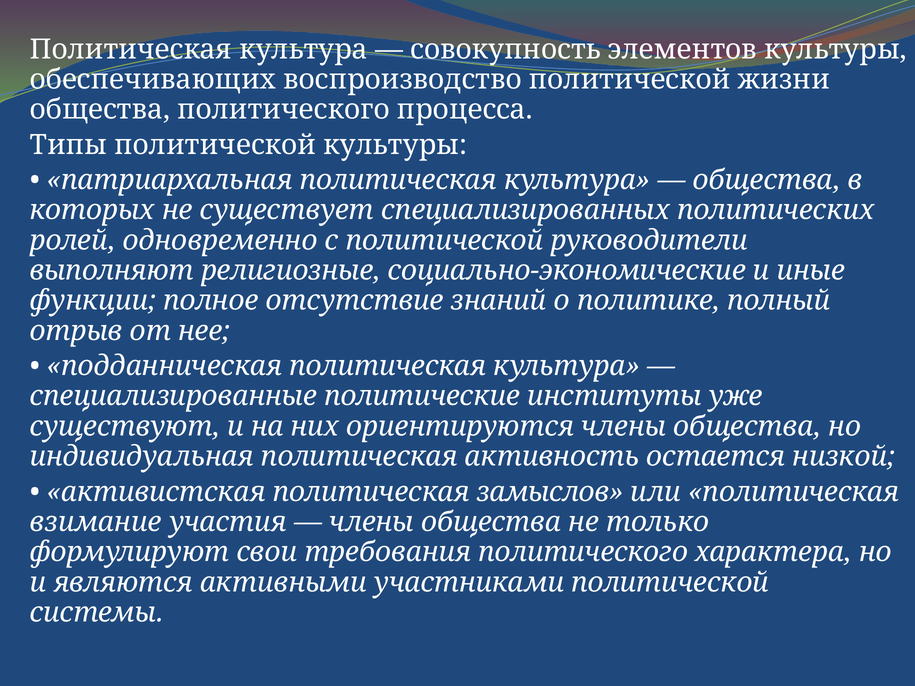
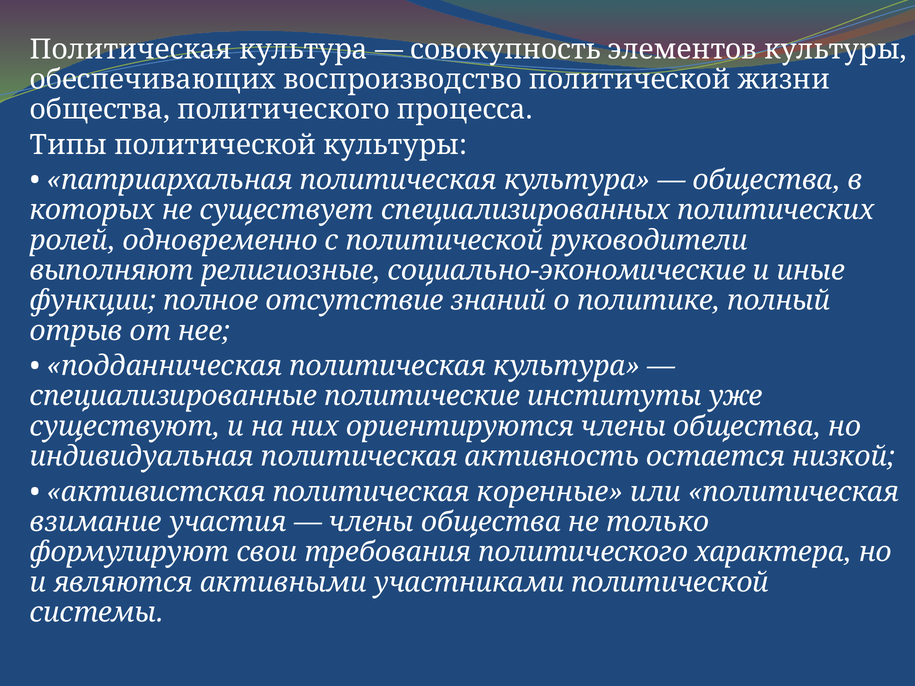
замыслов: замыслов -> коренные
